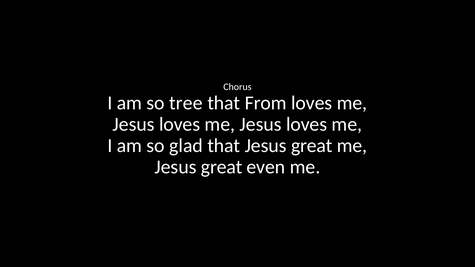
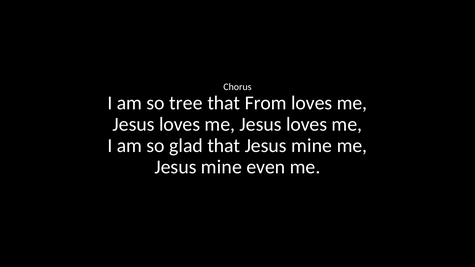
that Jesus great: great -> mine
great at (222, 167): great -> mine
